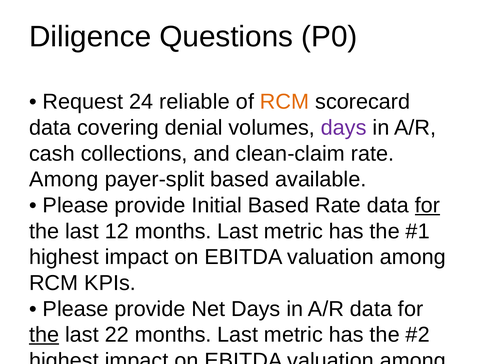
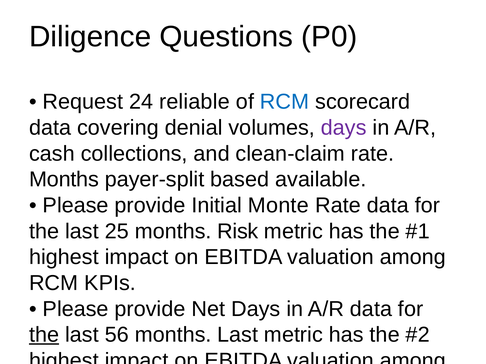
RCM at (285, 102) colour: orange -> blue
Among at (64, 180): Among -> Months
Initial Based: Based -> Monte
for at (427, 206) underline: present -> none
12: 12 -> 25
Last at (238, 232): Last -> Risk
22: 22 -> 56
